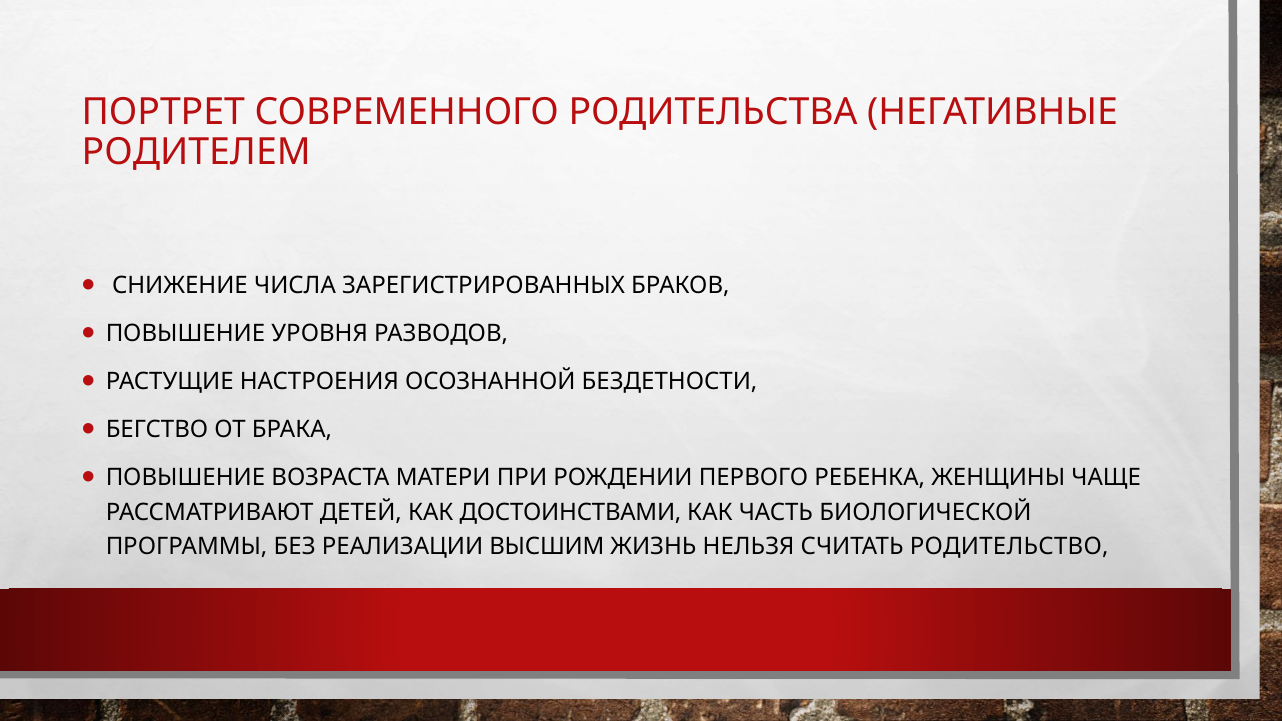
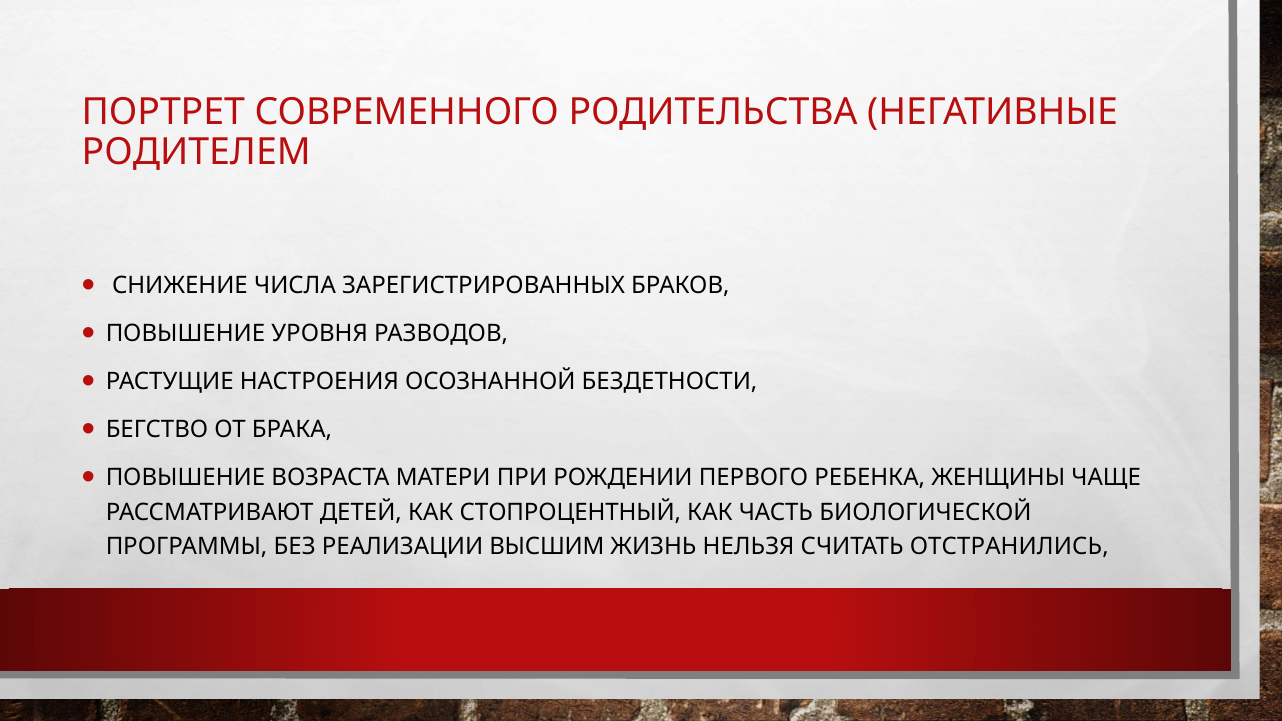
ДОСТОИНСТВАМИ: ДОСТОИНСТВАМИ -> СТОПРОЦЕНТНЫЙ
РОДИТЕЛЬСТВО: РОДИТЕЛЬСТВО -> ОТСТРАНИЛИСЬ
